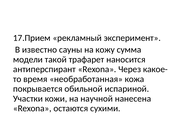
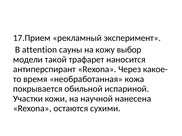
известно: известно -> attention
сумма: сумма -> выбор
